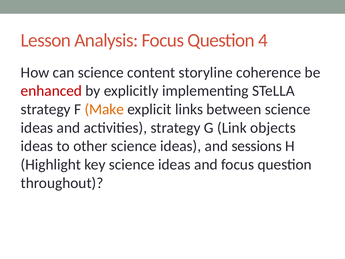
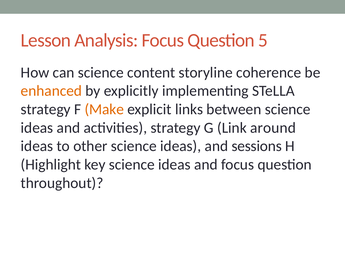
4: 4 -> 5
enhanced colour: red -> orange
objects: objects -> around
